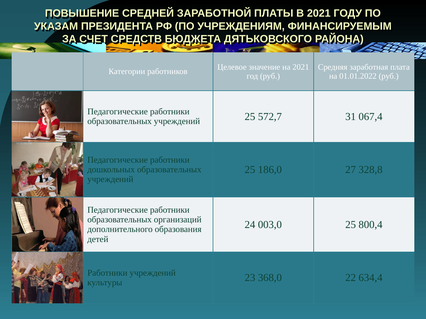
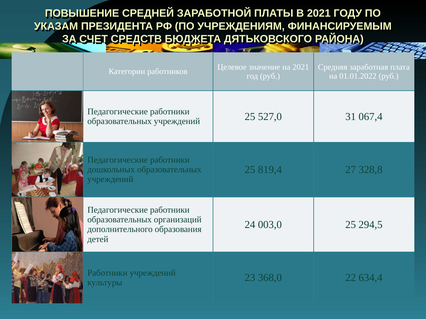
572,7: 572,7 -> 527,0
186,0: 186,0 -> 819,4
800,4: 800,4 -> 294,5
